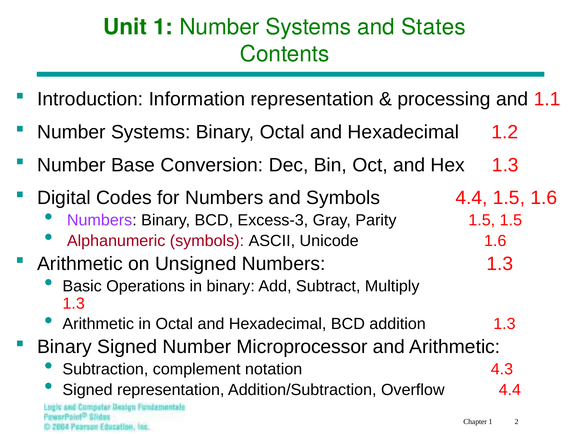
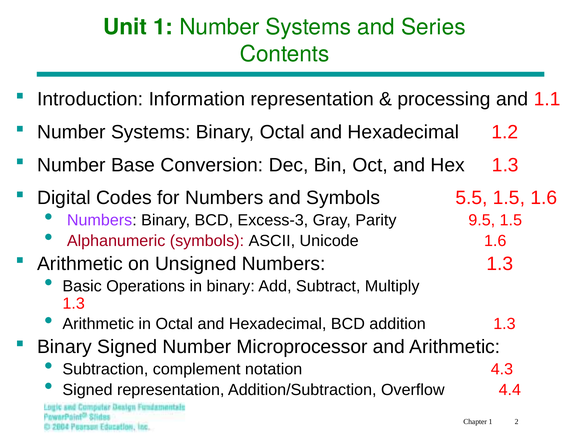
States: States -> Series
Symbols 4.4: 4.4 -> 5.5
Parity 1.5: 1.5 -> 9.5
